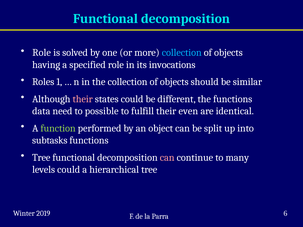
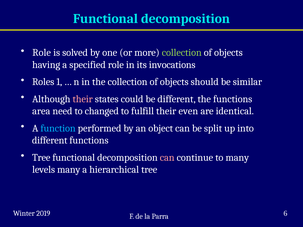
collection at (182, 53) colour: light blue -> light green
data: data -> area
possible: possible -> changed
function colour: light green -> light blue
subtasks at (50, 141): subtasks -> different
levels could: could -> many
